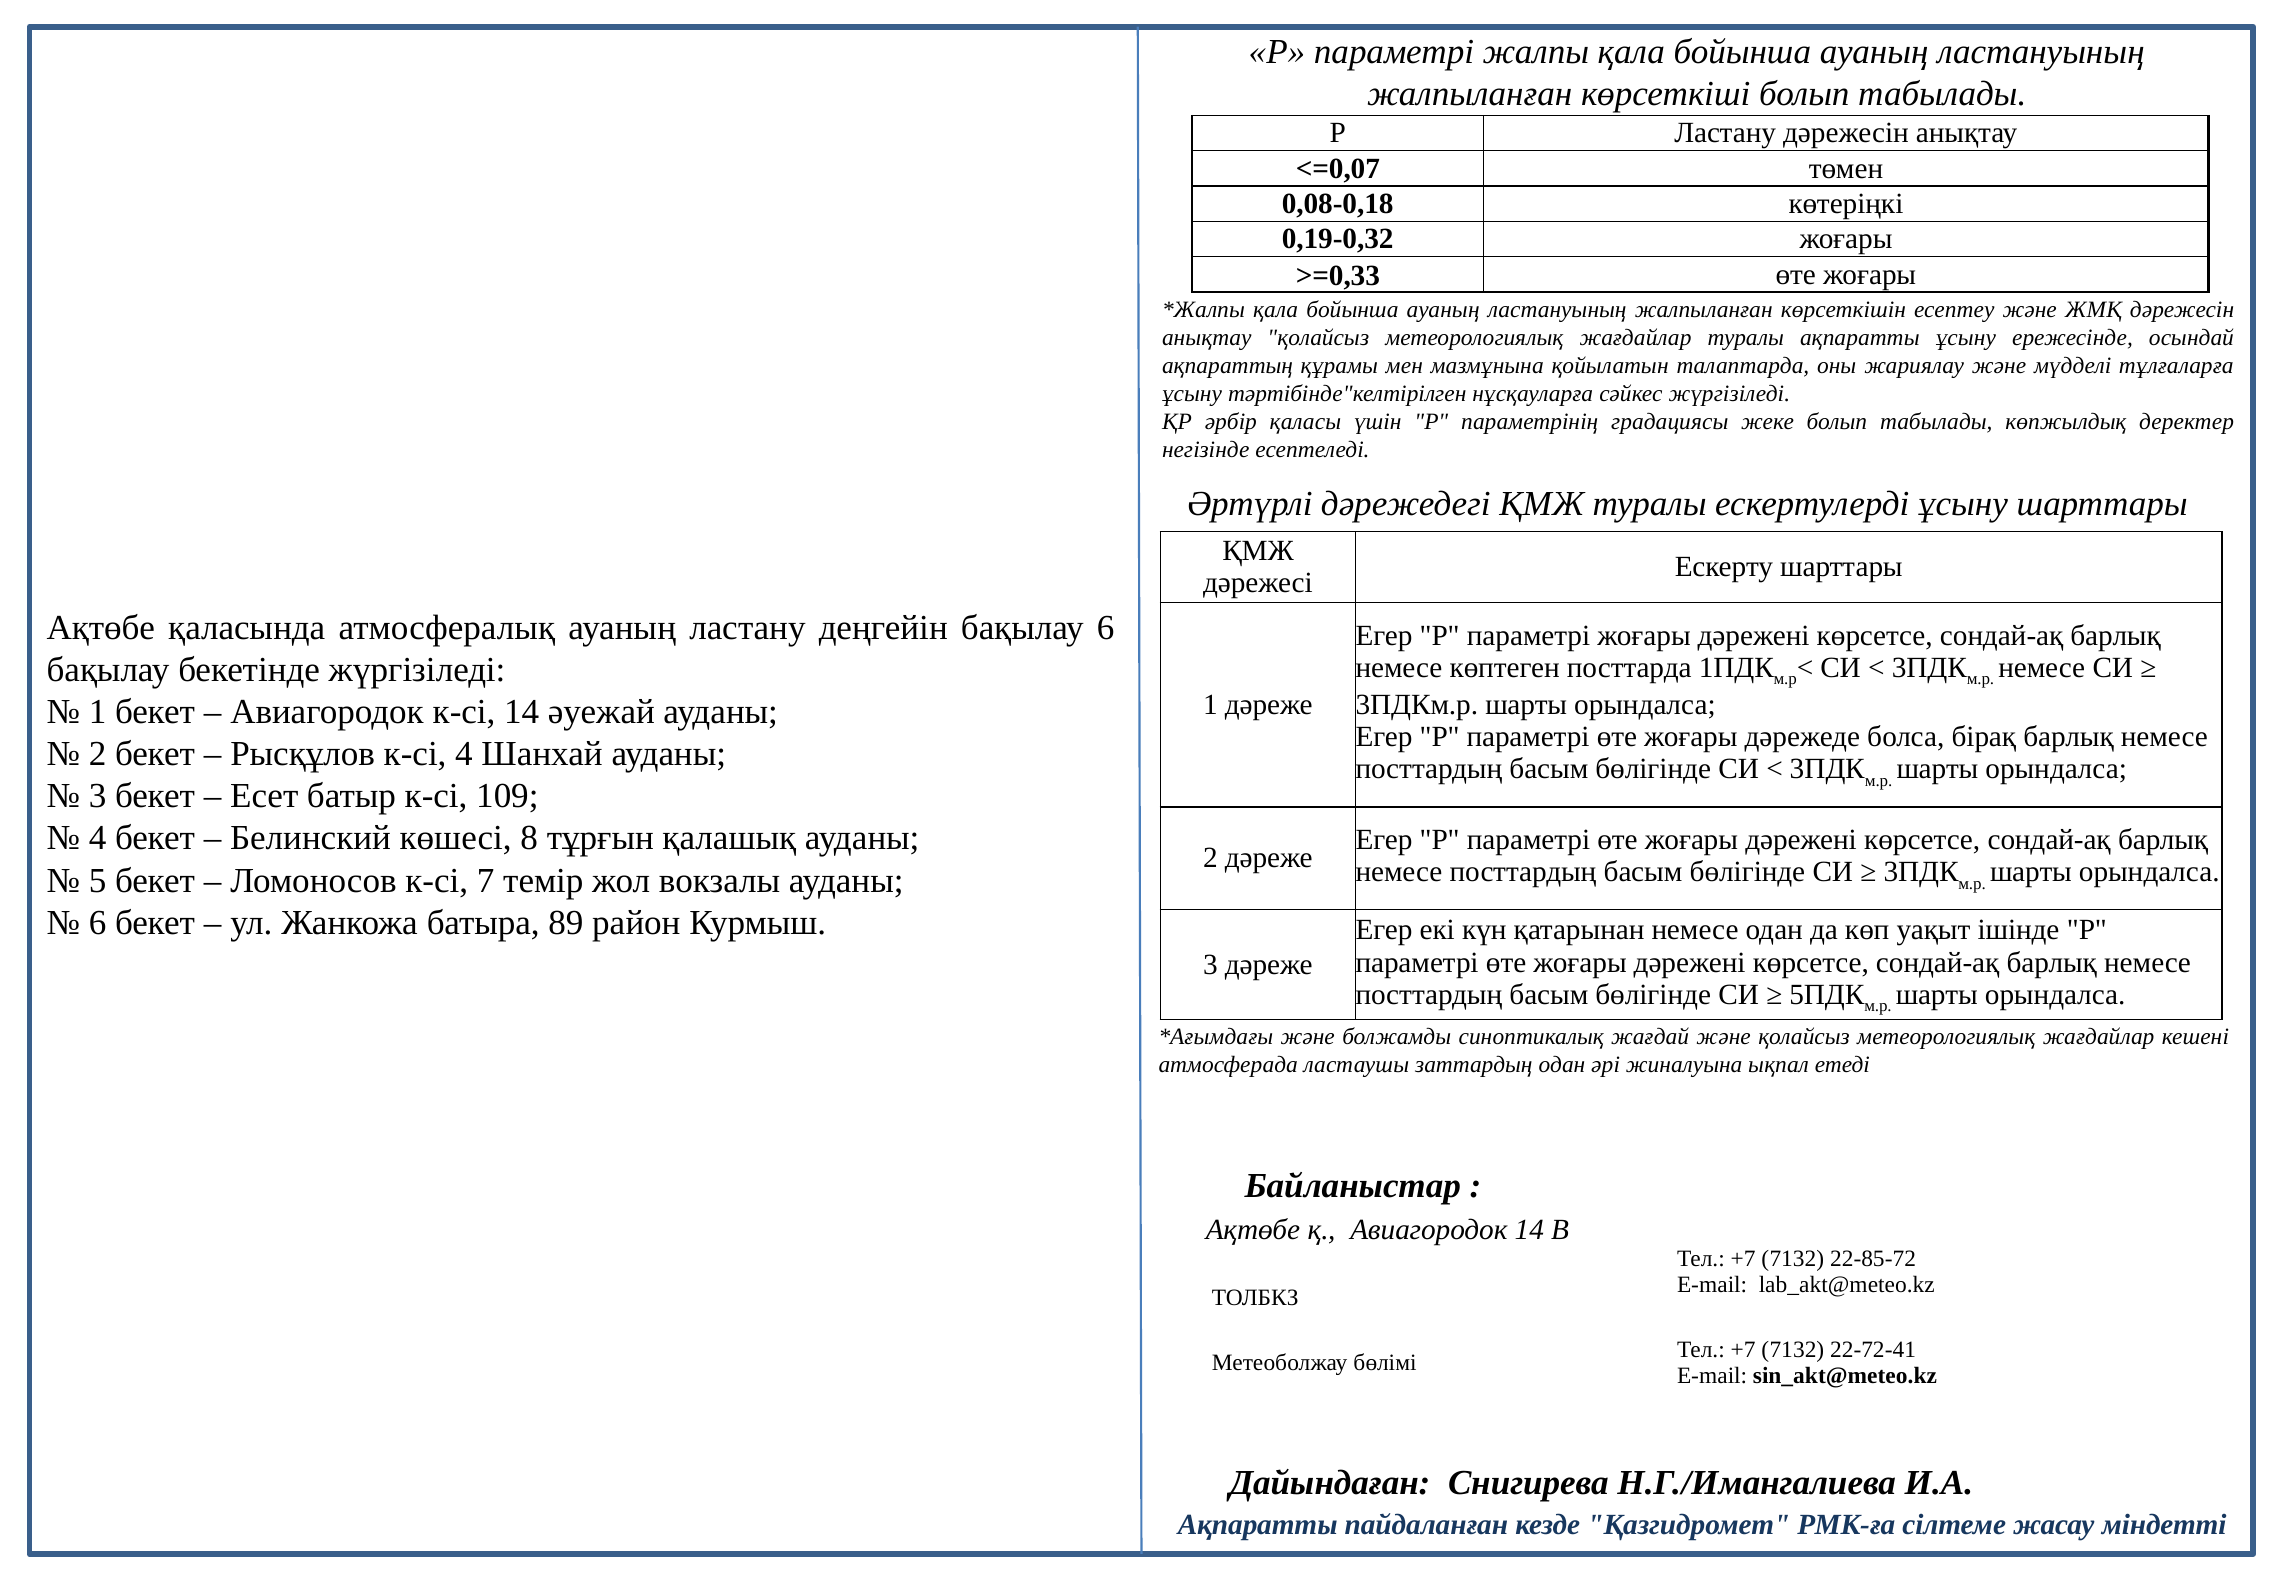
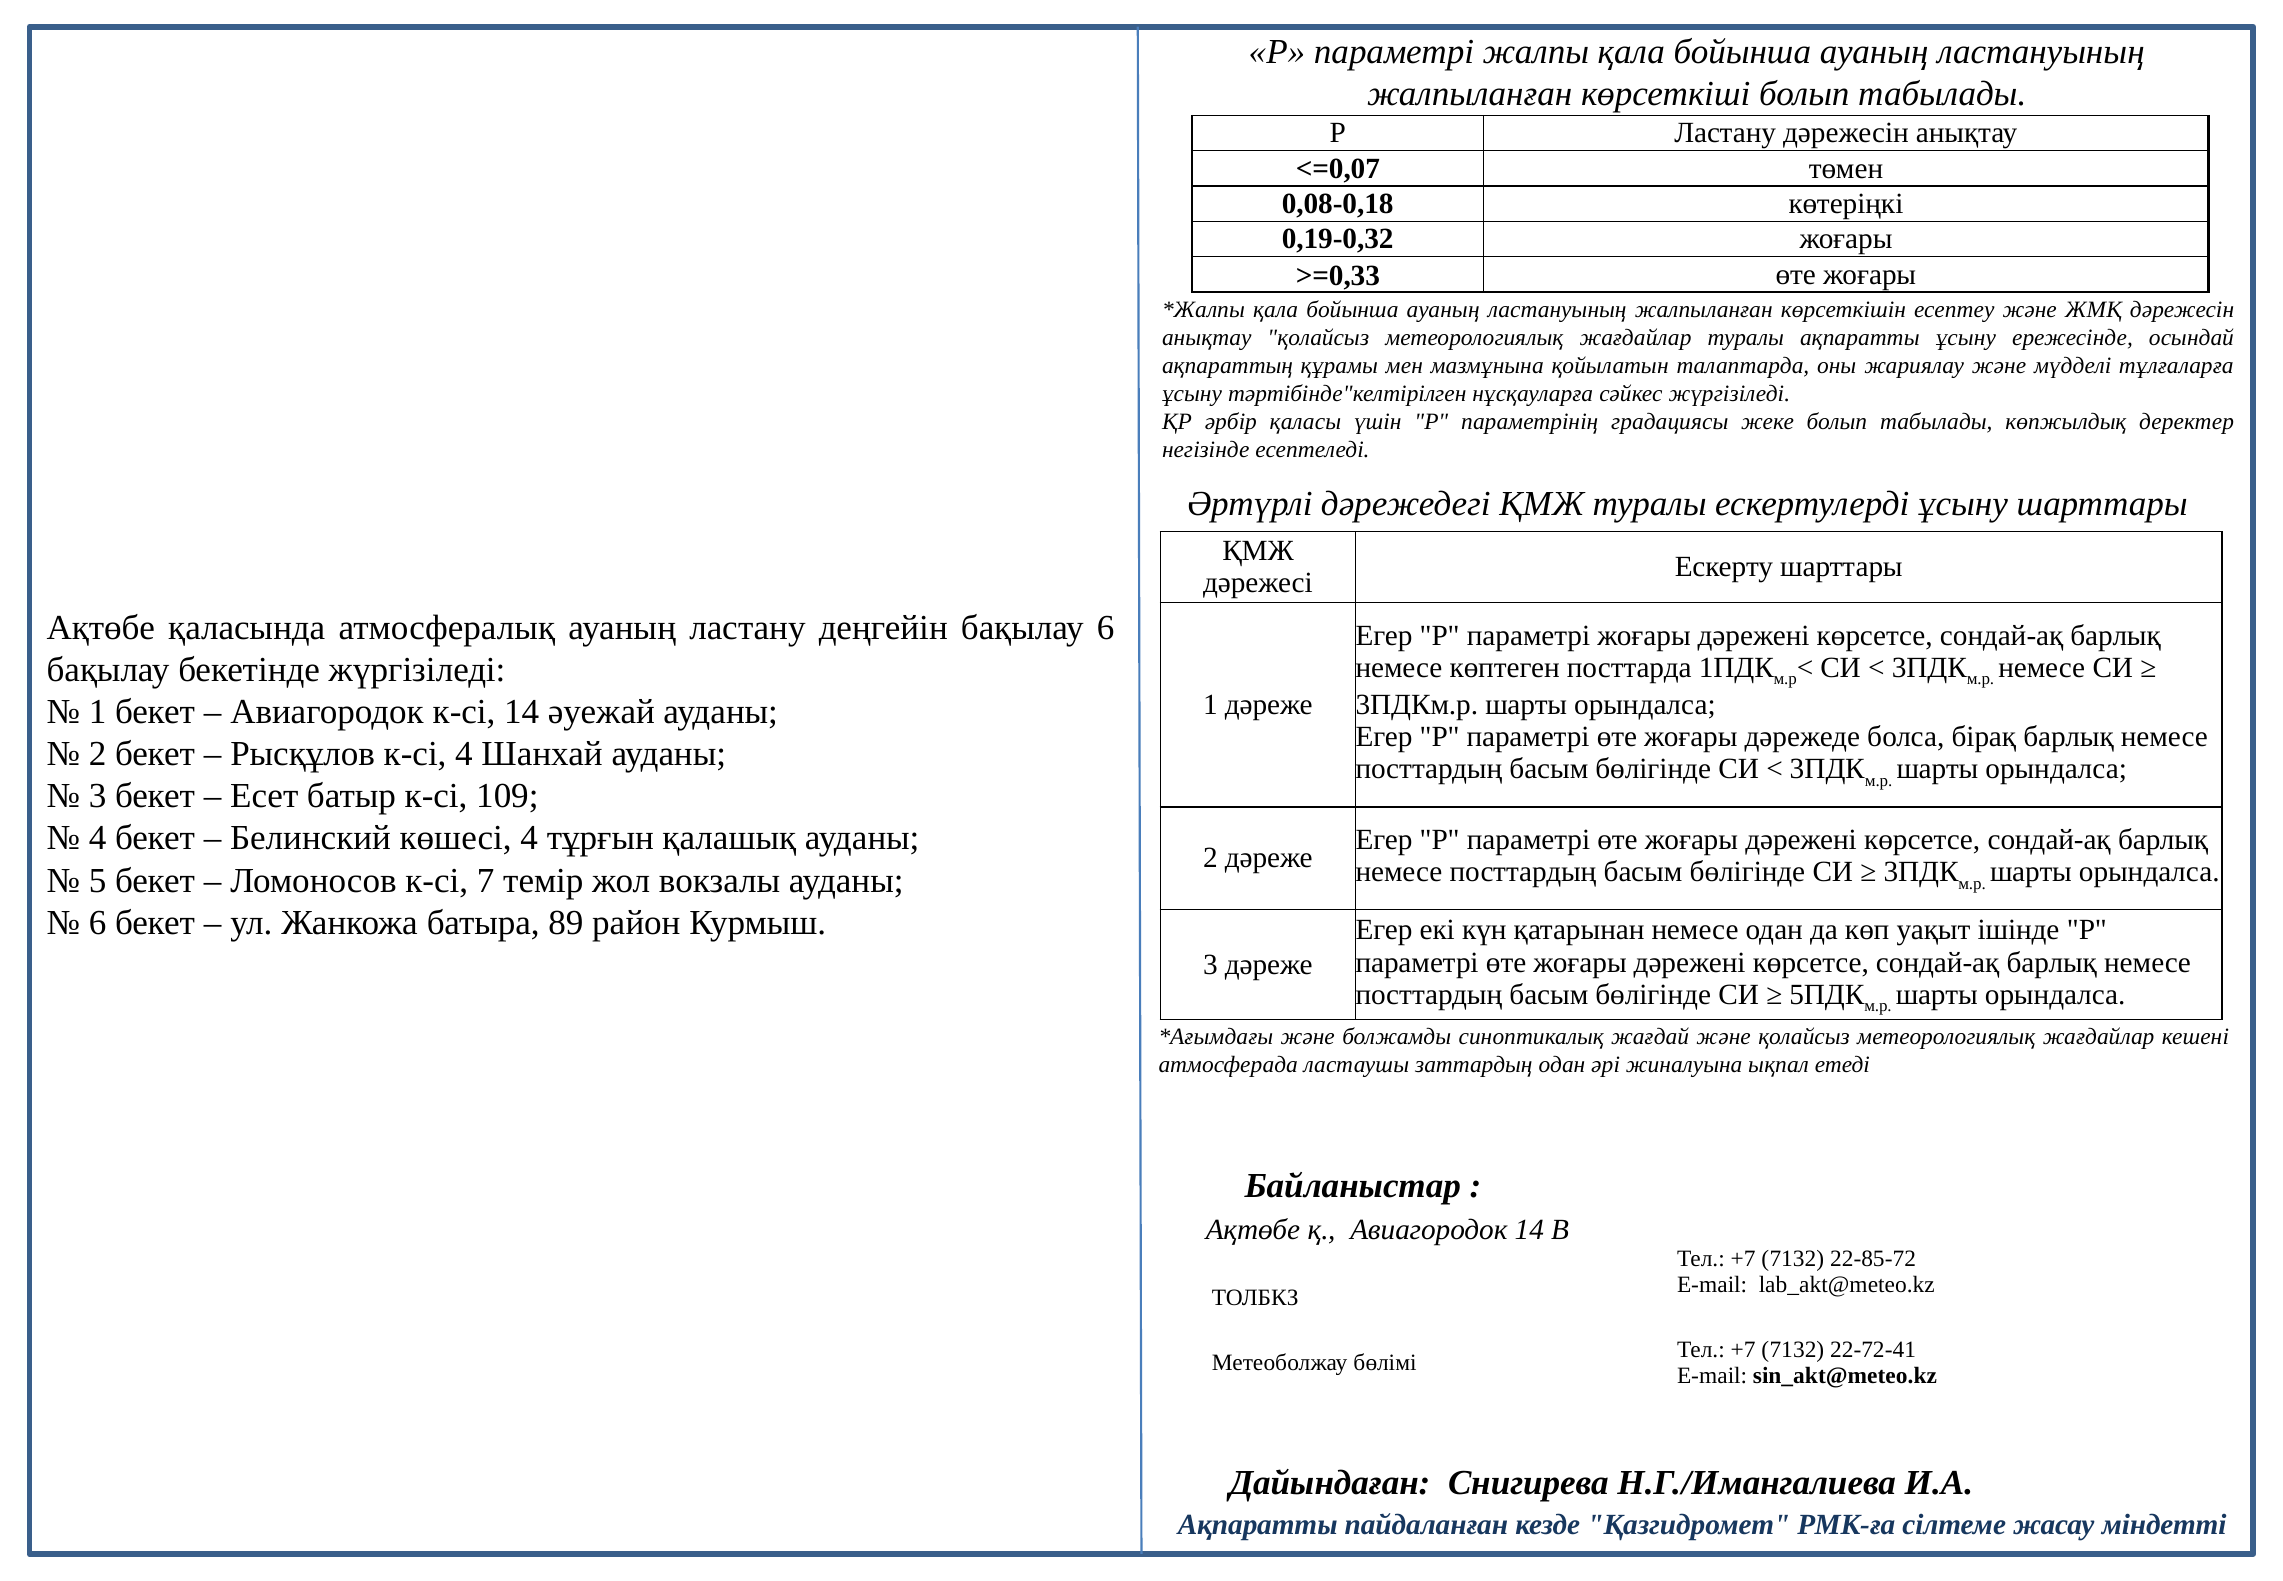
көшесі 8: 8 -> 4
